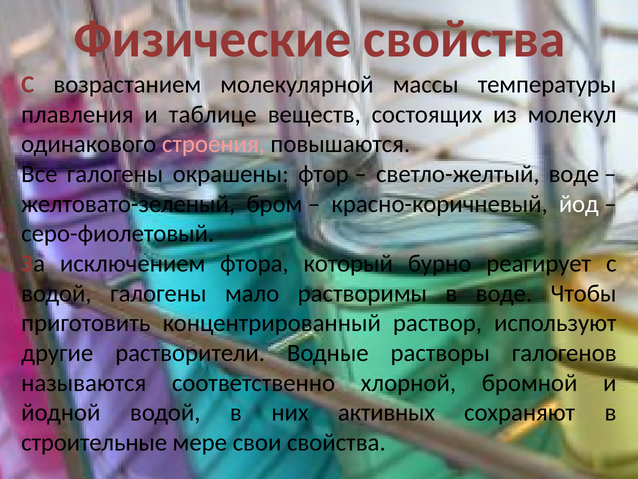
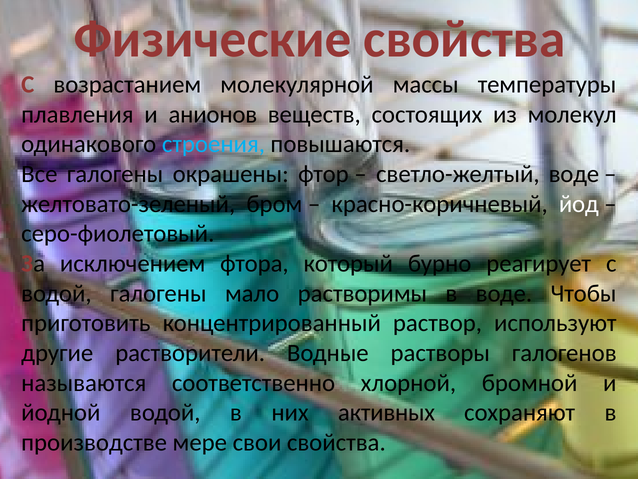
таблице: таблице -> анионов
строения colour: pink -> light blue
строительные: строительные -> производстве
